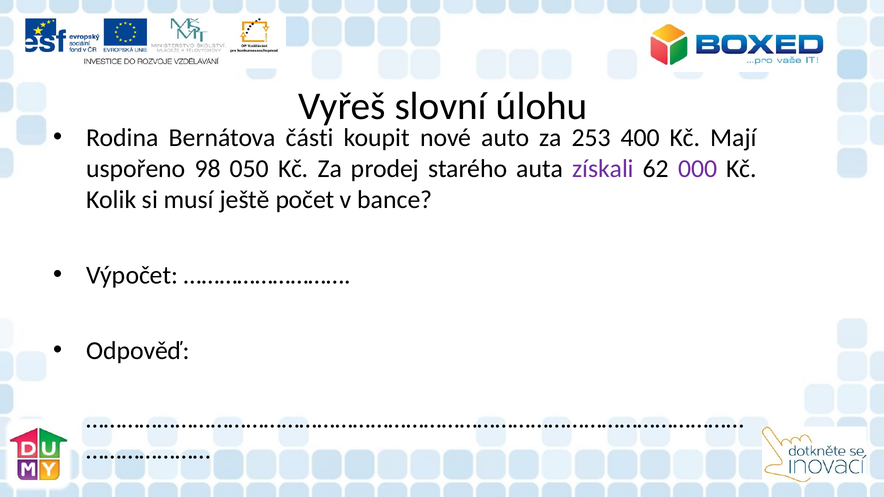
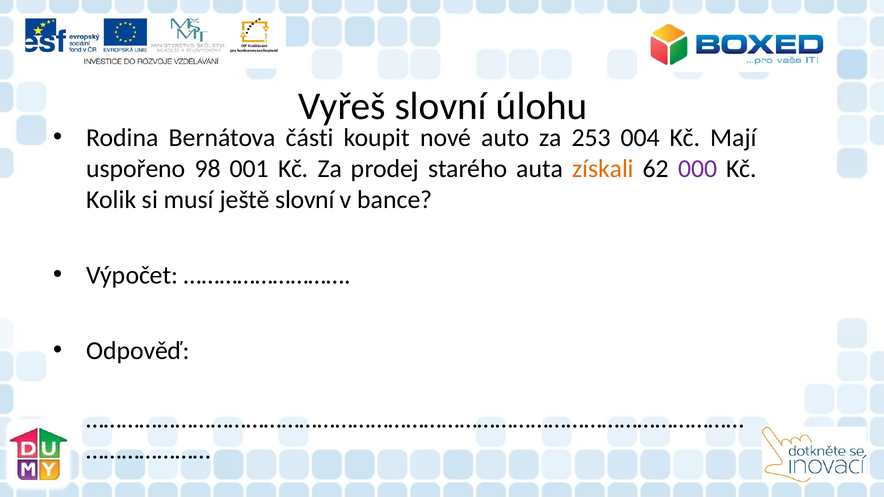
400: 400 -> 004
050: 050 -> 001
získali colour: purple -> orange
ještě počet: počet -> slovní
